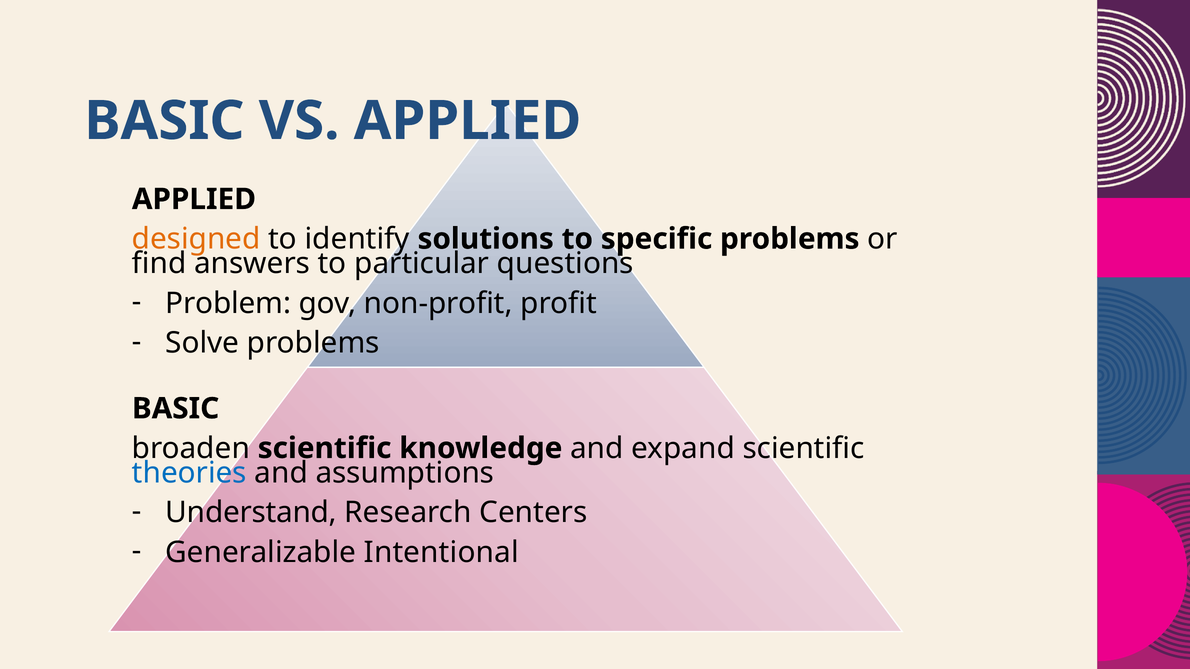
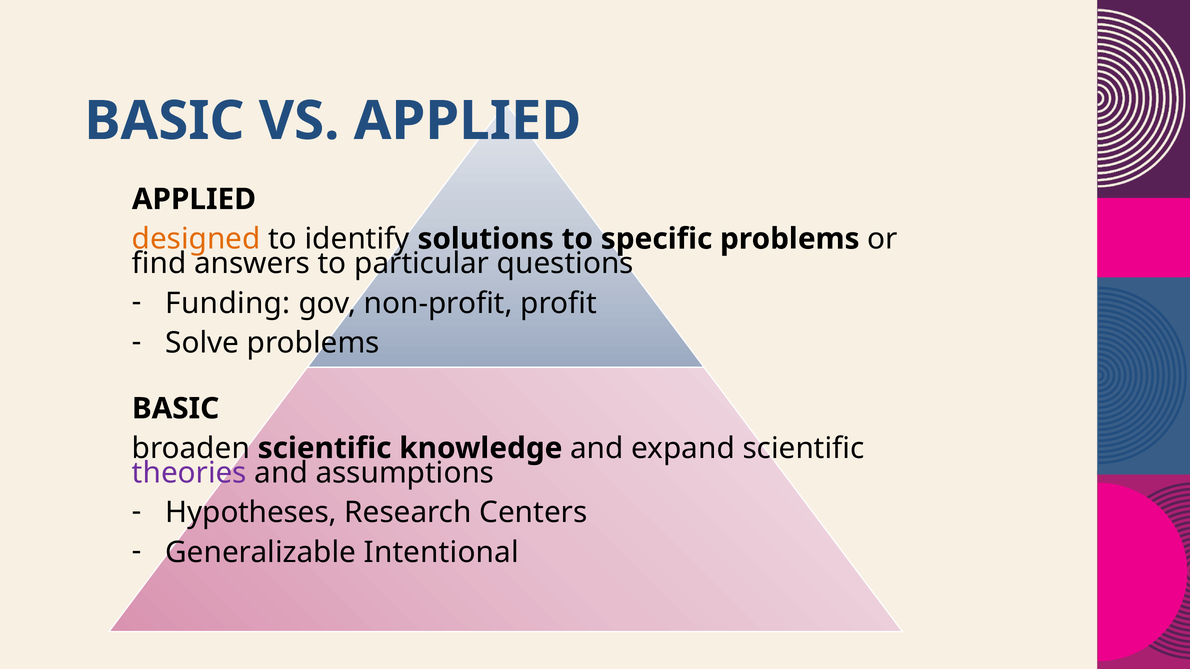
Problem: Problem -> Funding
theories colour: blue -> purple
Understand: Understand -> Hypotheses
